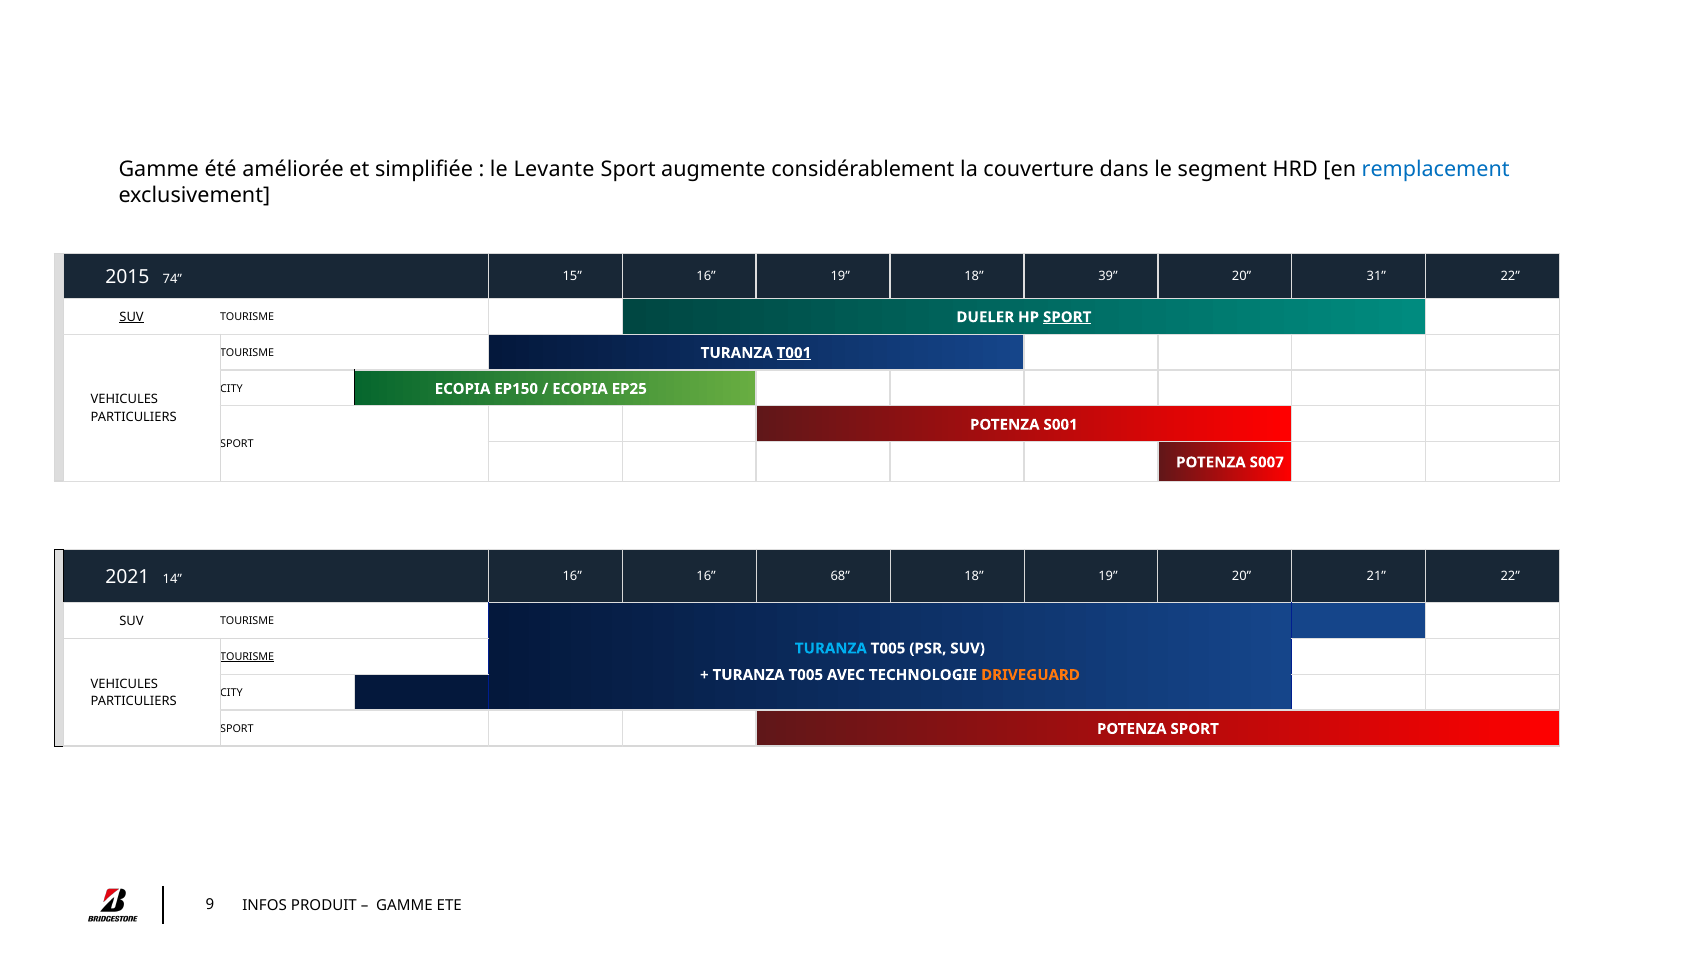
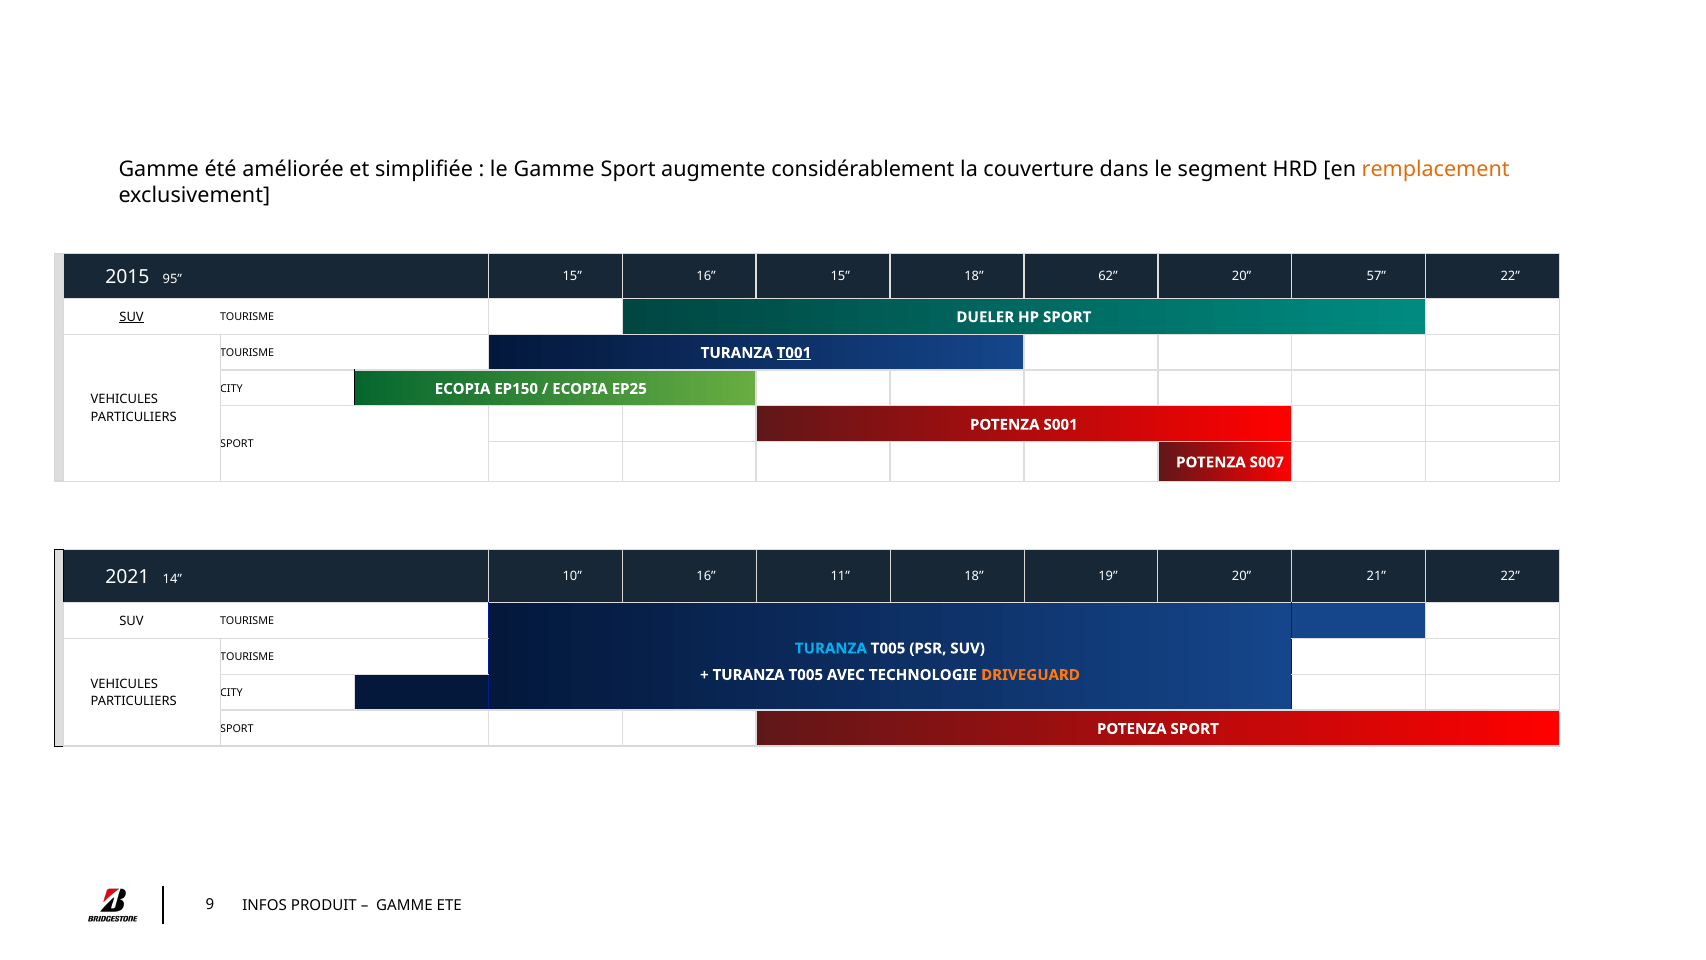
le Levante: Levante -> Gamme
remplacement colour: blue -> orange
74: 74 -> 95
16 19: 19 -> 15
39: 39 -> 62
31: 31 -> 57
SPORT at (1067, 317) underline: present -> none
14 16: 16 -> 10
68: 68 -> 11
TOURISME at (247, 657) underline: present -> none
